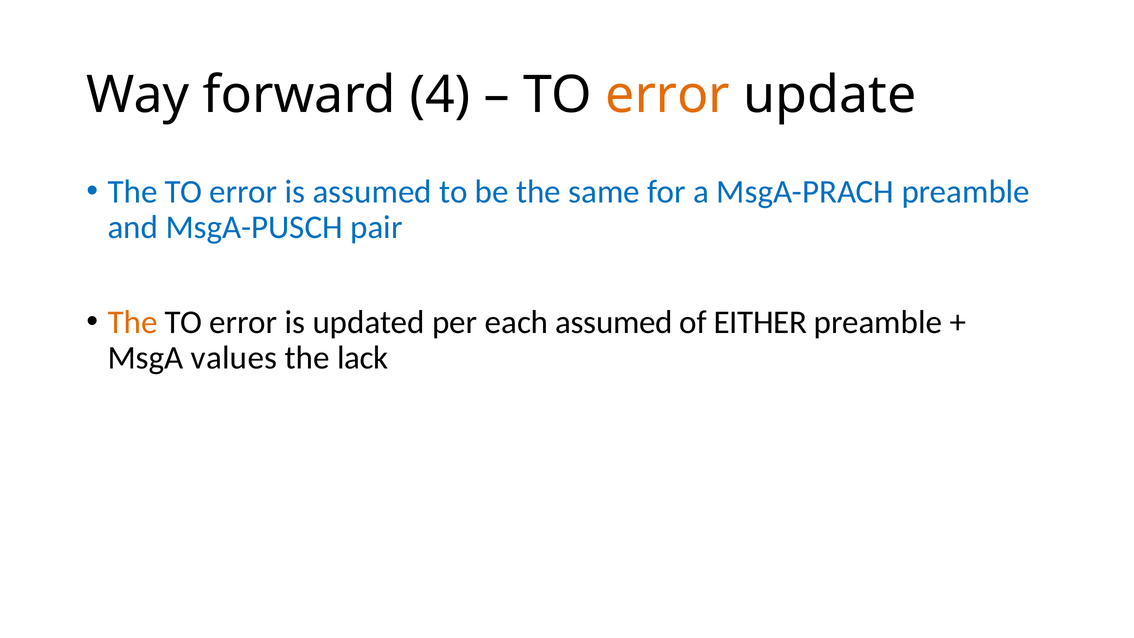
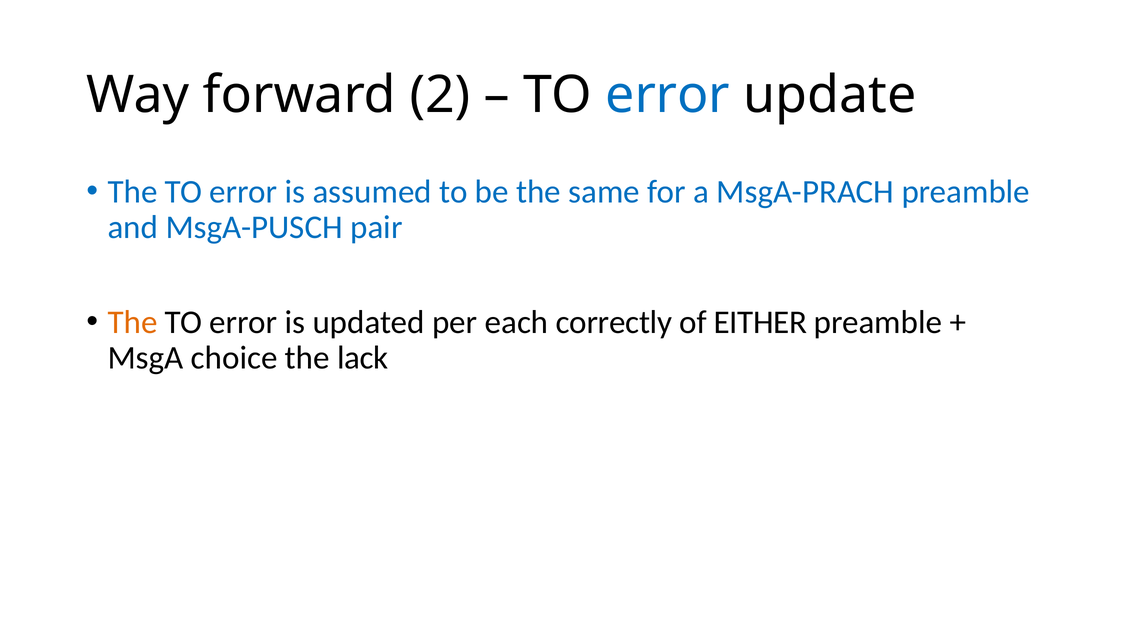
4: 4 -> 2
error at (668, 95) colour: orange -> blue
each assumed: assumed -> correctly
values: values -> choice
